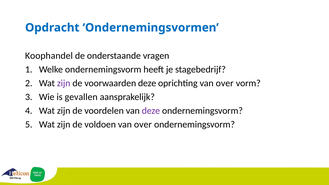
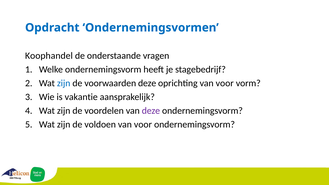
zijn at (64, 83) colour: purple -> blue
oprichting van over: over -> voor
gevallen: gevallen -> vakantie
over at (143, 125): over -> voor
